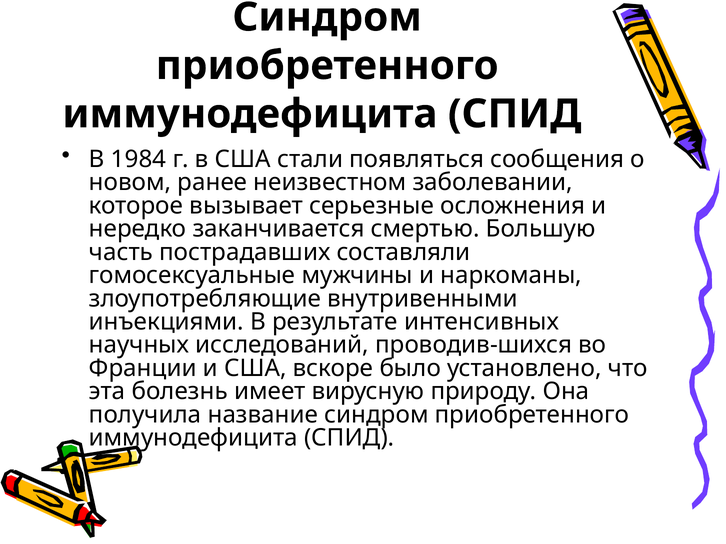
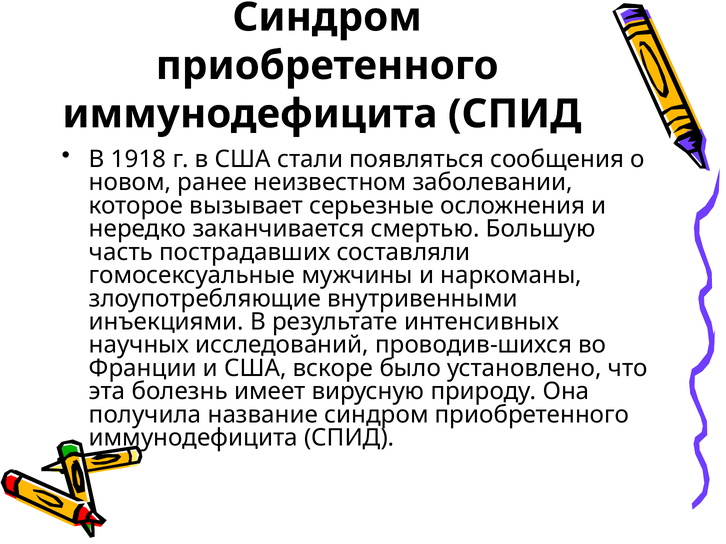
1984: 1984 -> 1918
